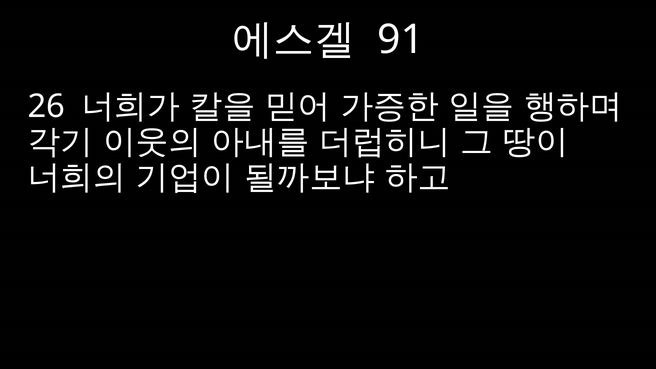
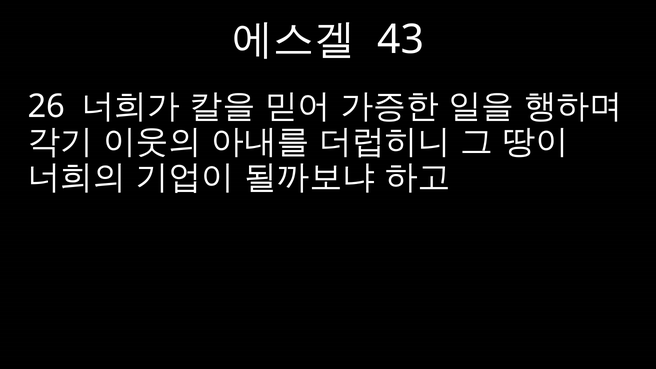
91: 91 -> 43
